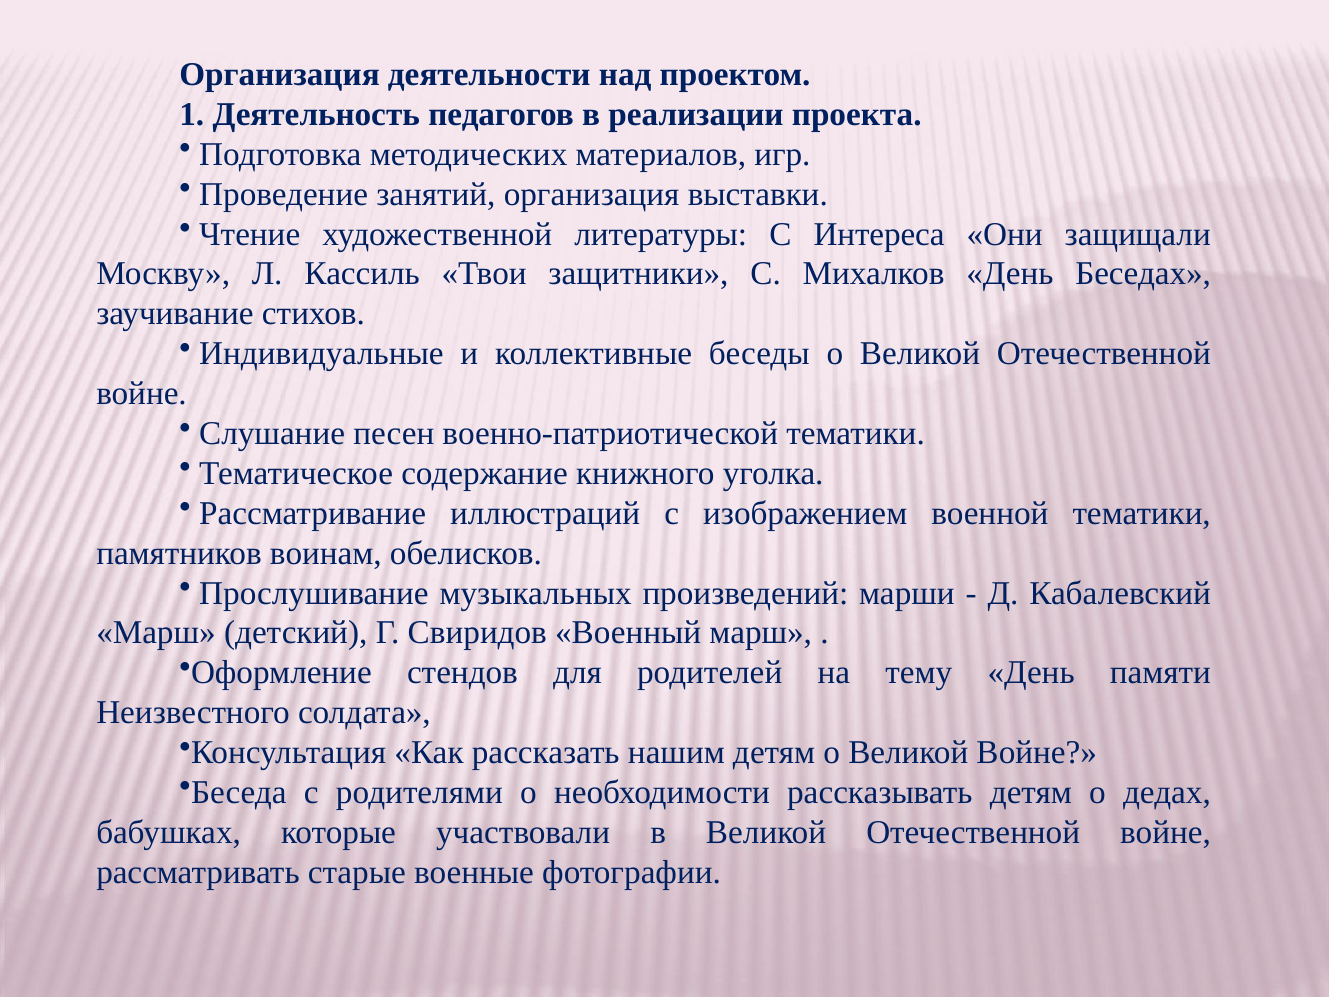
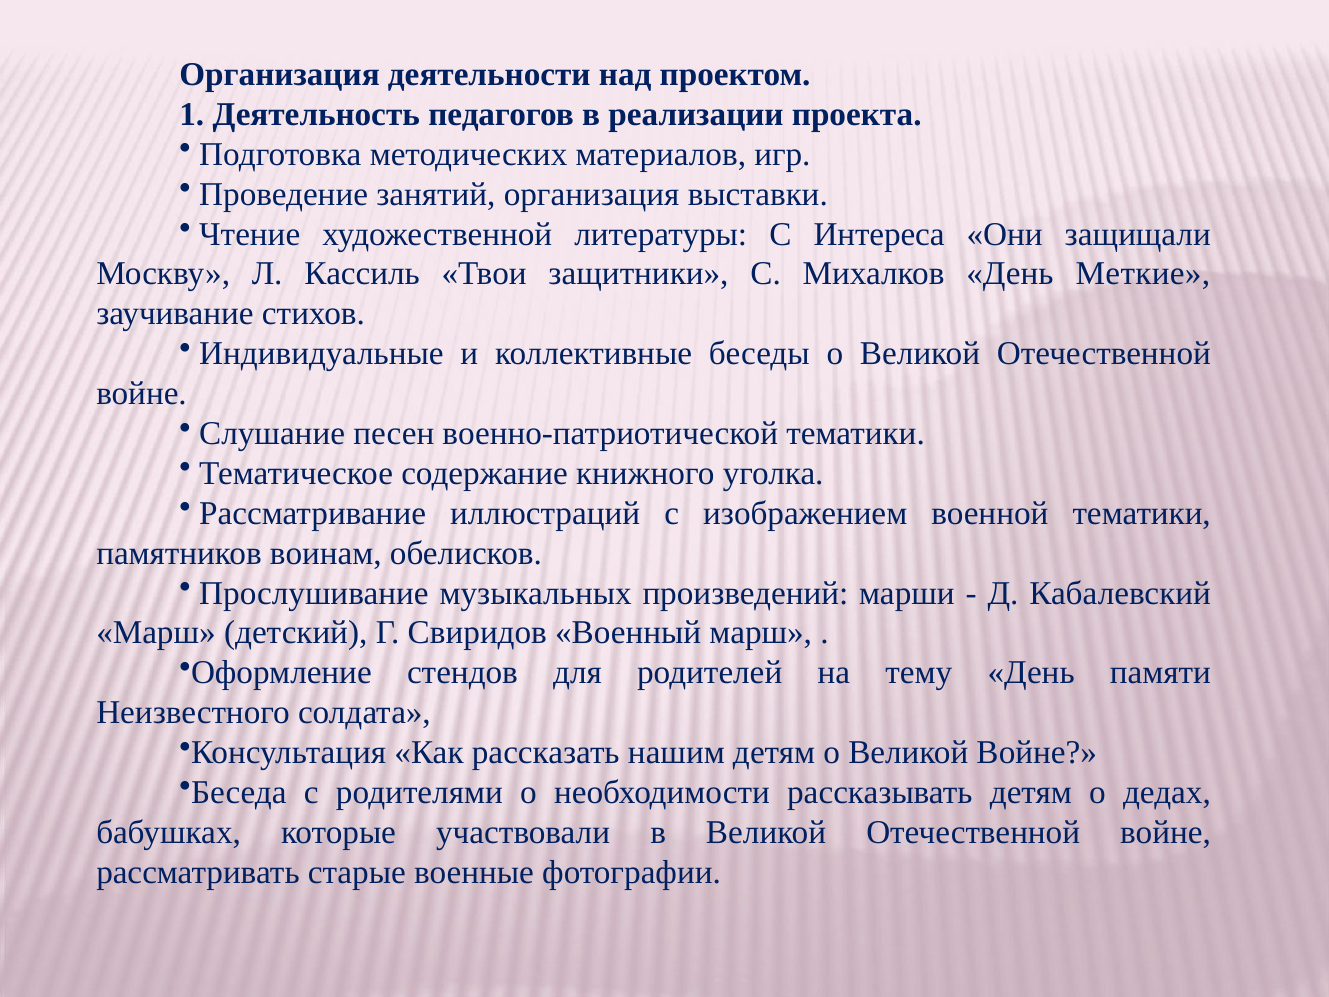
Беседах: Беседах -> Меткие
